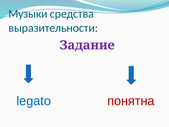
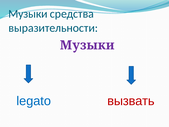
Задание at (87, 45): Задание -> Музыки
понятна: понятна -> вызвать
